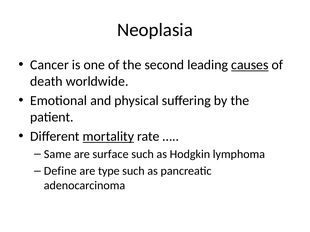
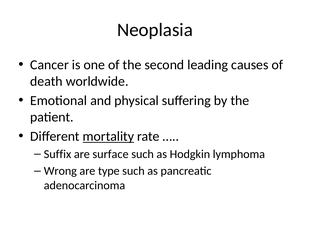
causes underline: present -> none
Same: Same -> Suffix
Define: Define -> Wrong
